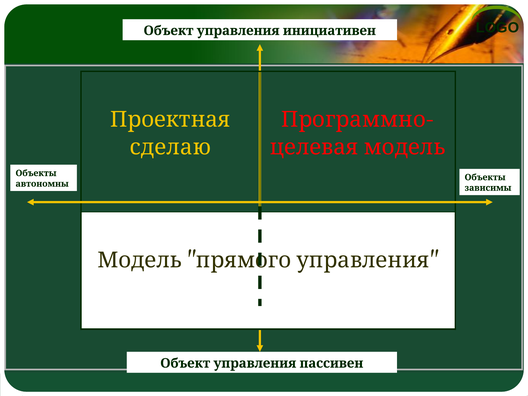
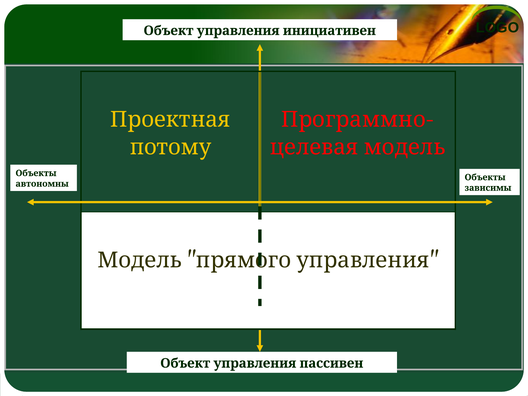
сделаю: сделаю -> потому
